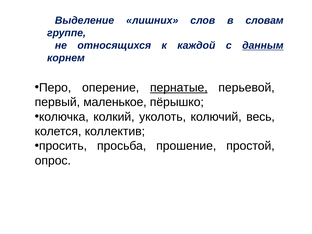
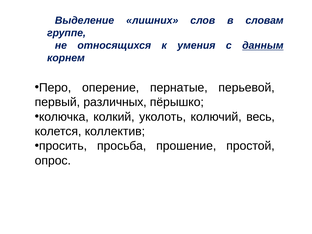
каждой: каждой -> умения
пернатые underline: present -> none
маленькое: маленькое -> различных
